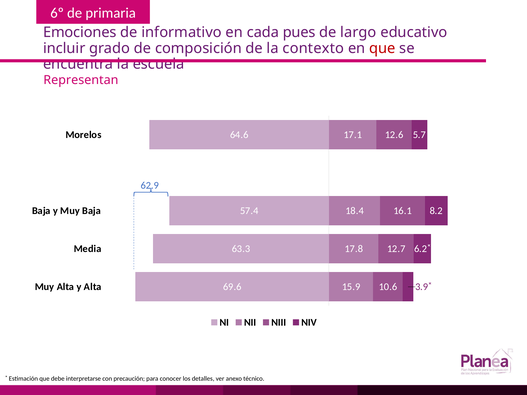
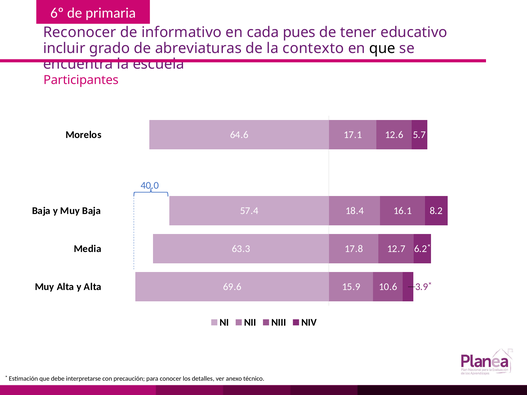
Emociones: Emociones -> Reconocer
largo: largo -> tener
composición: composición -> abreviaturas
que at (382, 48) colour: red -> black
Representan: Representan -> Participantes
62.9: 62.9 -> 40.0
